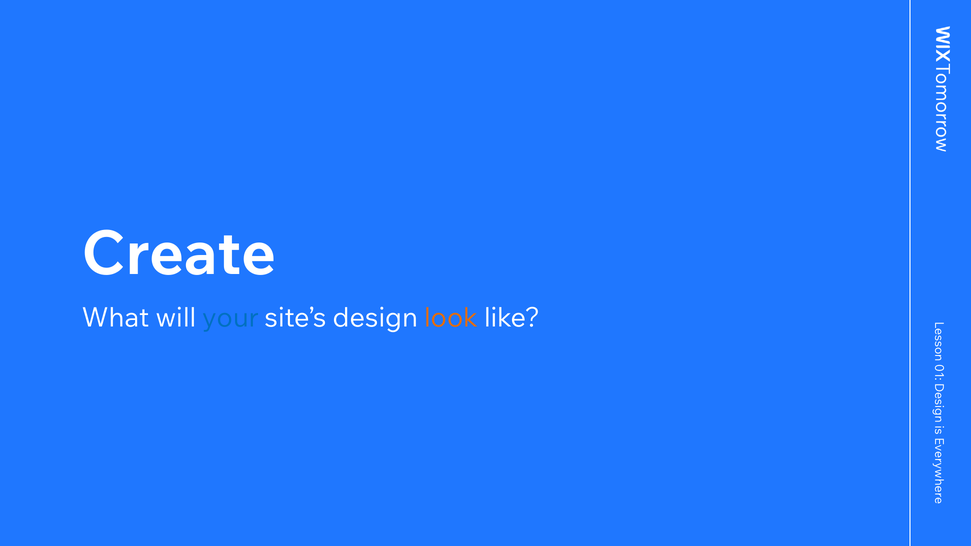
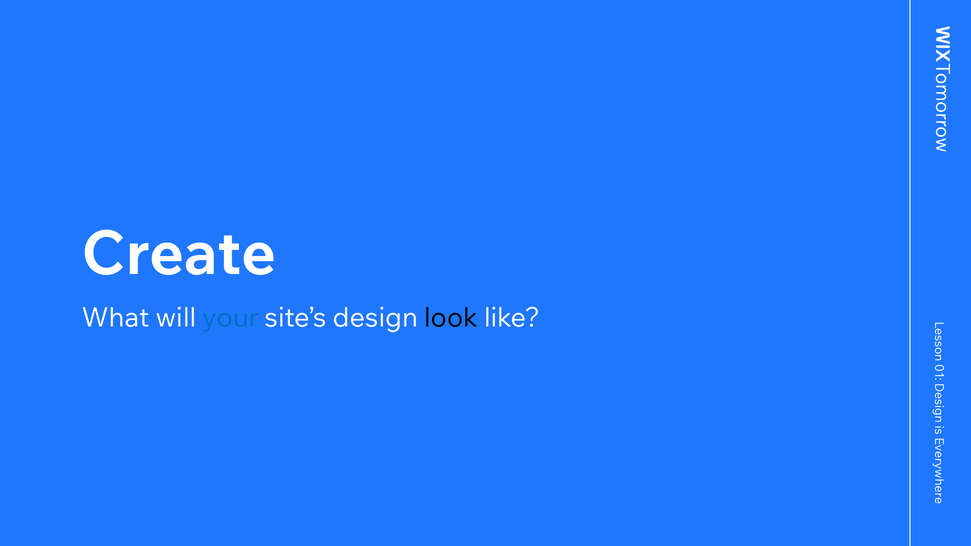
look colour: orange -> black
